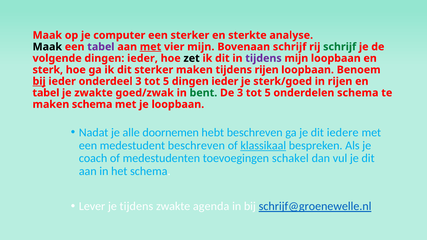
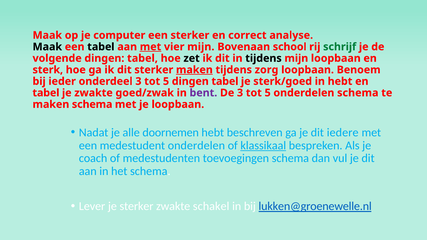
sterkte: sterkte -> correct
tabel at (101, 47) colour: purple -> black
Bovenaan schrijf: schrijf -> school
volgende dingen ieder: ieder -> tabel
tijdens at (264, 58) colour: purple -> black
maken at (194, 70) underline: none -> present
tijdens rijen: rijen -> zorg
bij at (39, 81) underline: present -> none
5 dingen ieder: ieder -> tabel
in rijen: rijen -> hebt
bent colour: green -> purple
medestudent beschreven: beschreven -> onderdelen
toevoegingen schakel: schakel -> schema
je tijdens: tijdens -> sterker
agenda: agenda -> schakel
schrijf@groenewelle.nl: schrijf@groenewelle.nl -> lukken@groenewelle.nl
